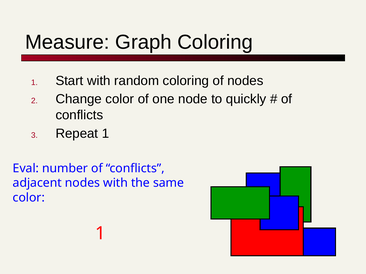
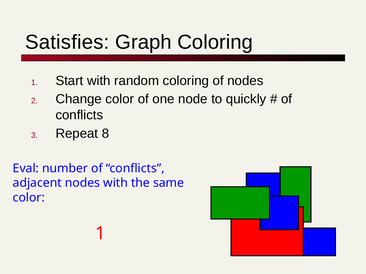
Measure: Measure -> Satisfies
Repeat 1: 1 -> 8
